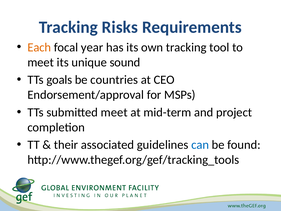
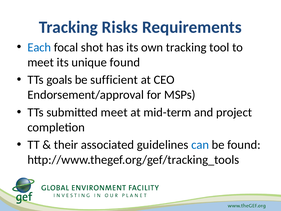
Each colour: orange -> blue
year: year -> shot
unique sound: sound -> found
countries: countries -> sufficient
